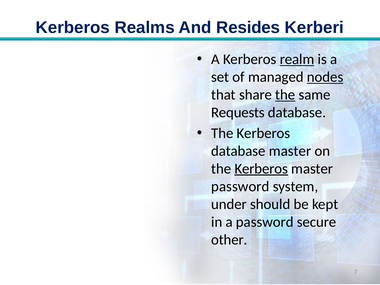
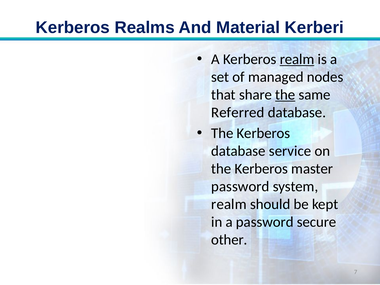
Resides: Resides -> Material
nodes underline: present -> none
Requests: Requests -> Referred
database master: master -> service
Kerberos at (261, 169) underline: present -> none
under at (229, 204): under -> realm
